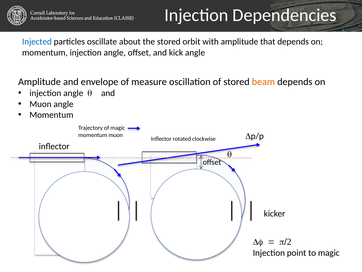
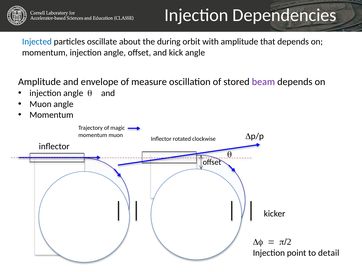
the stored: stored -> during
beam colour: orange -> purple
to magic: magic -> detail
